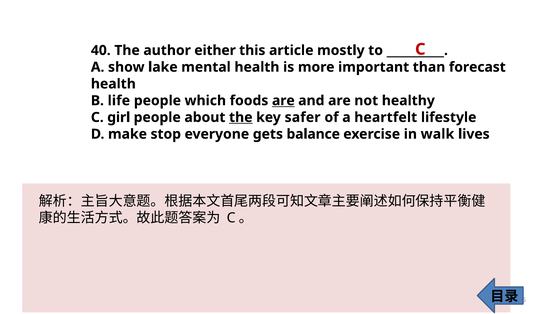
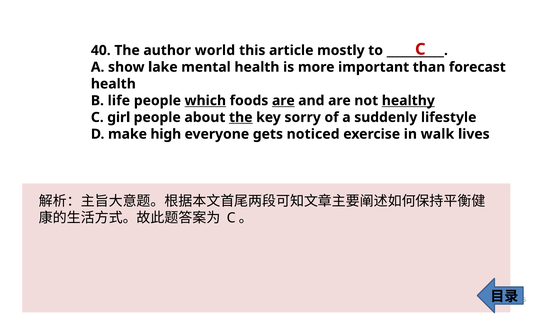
either: either -> world
which underline: none -> present
healthy underline: none -> present
safer: safer -> sorry
heartfelt: heartfelt -> suddenly
stop: stop -> high
balance: balance -> noticed
